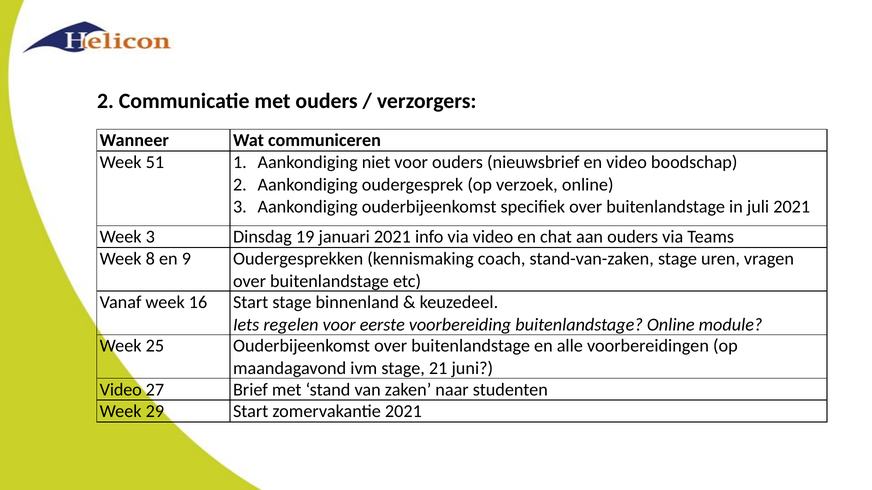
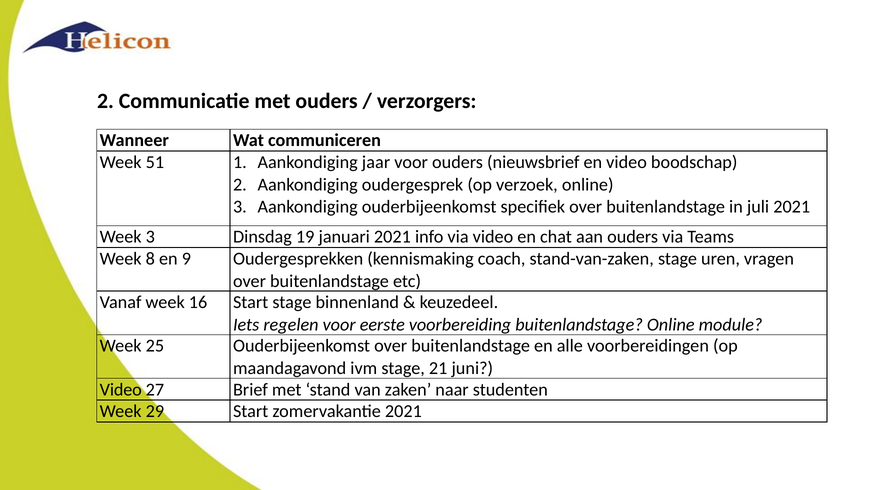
niet: niet -> jaar
